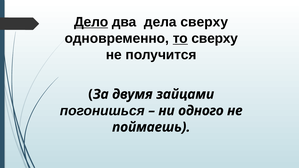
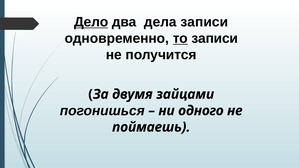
дела сверху: сверху -> записи
то сверху: сверху -> записи
